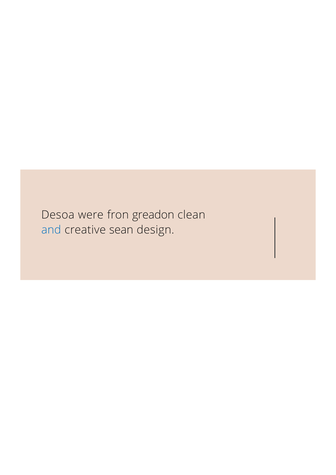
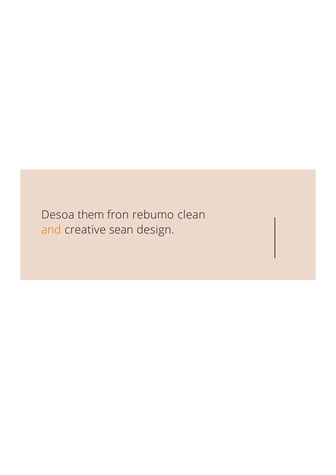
were: were -> them
greadon: greadon -> rebumo
and colour: blue -> orange
